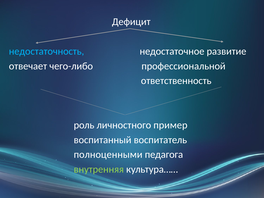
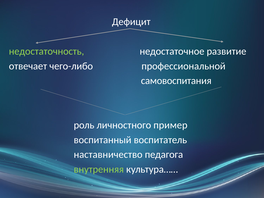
недостаточность colour: light blue -> light green
ответственность: ответственность -> самовоспитания
полноценными: полноценными -> наставничество
